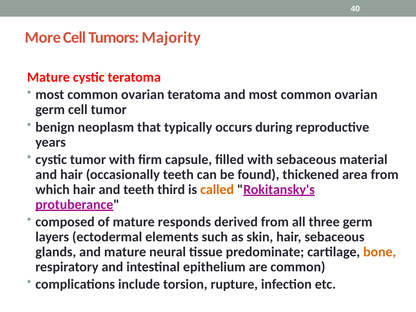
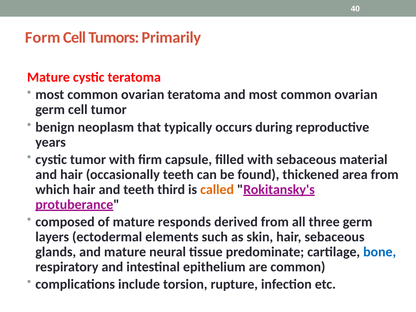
More: More -> Form
Majority: Majority -> Primarily
bone colour: orange -> blue
